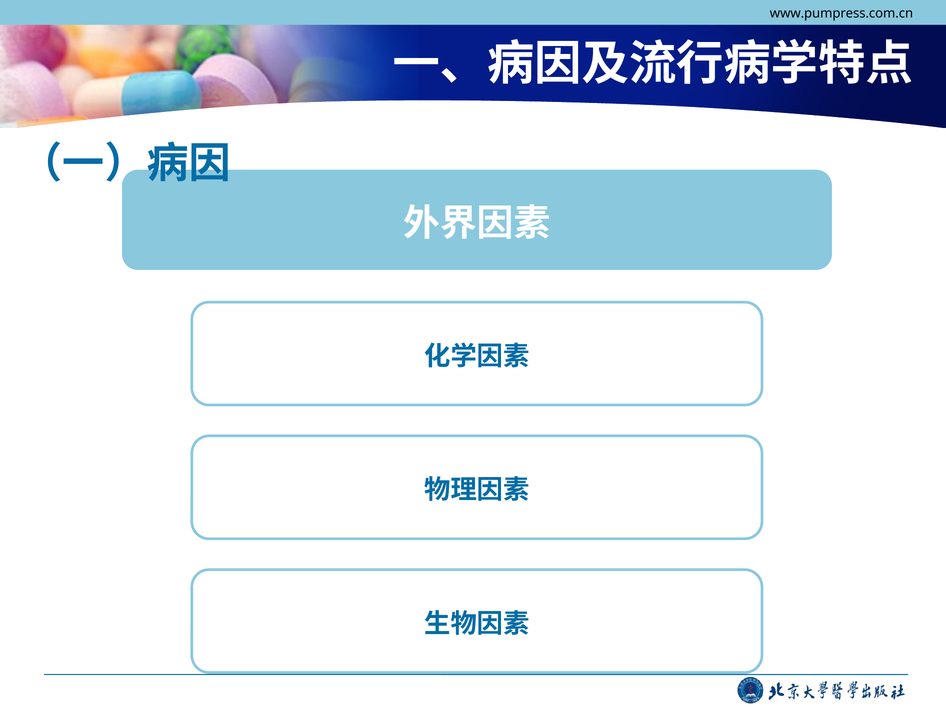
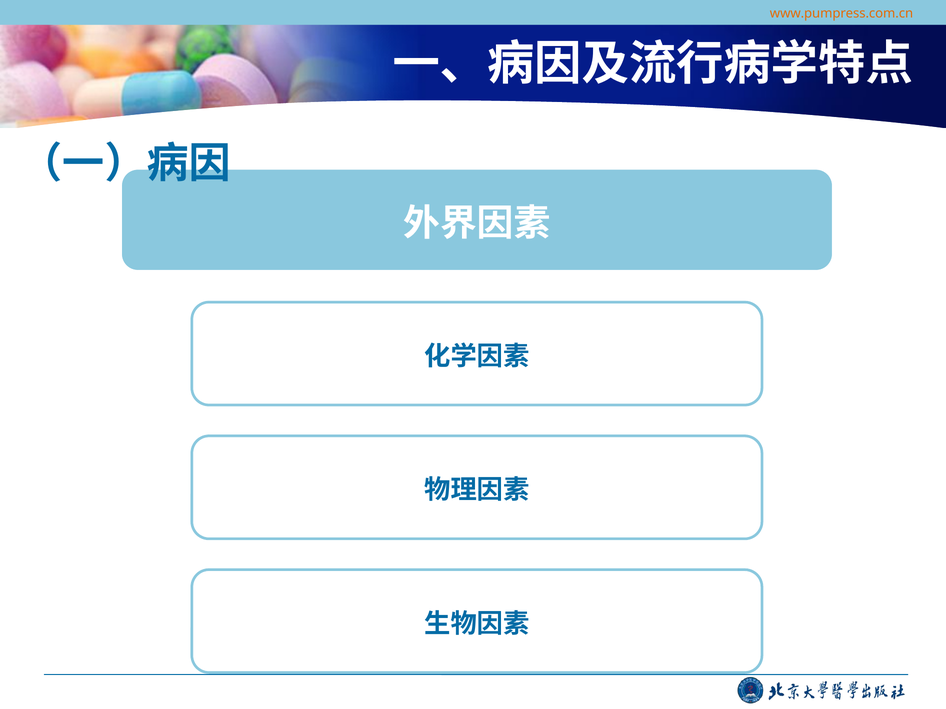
www.pumpress.com.cn colour: black -> orange
